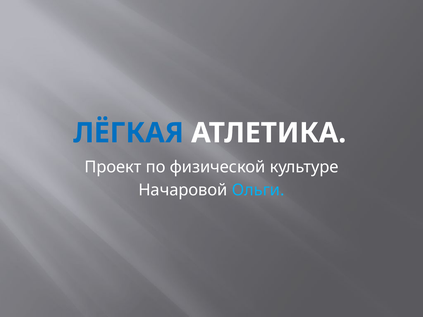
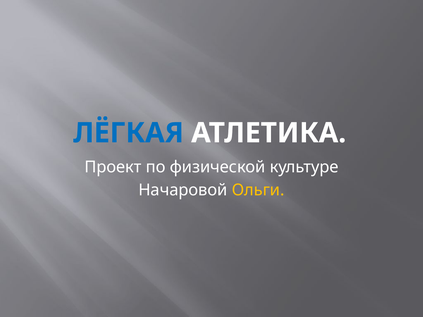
Ольги colour: light blue -> yellow
